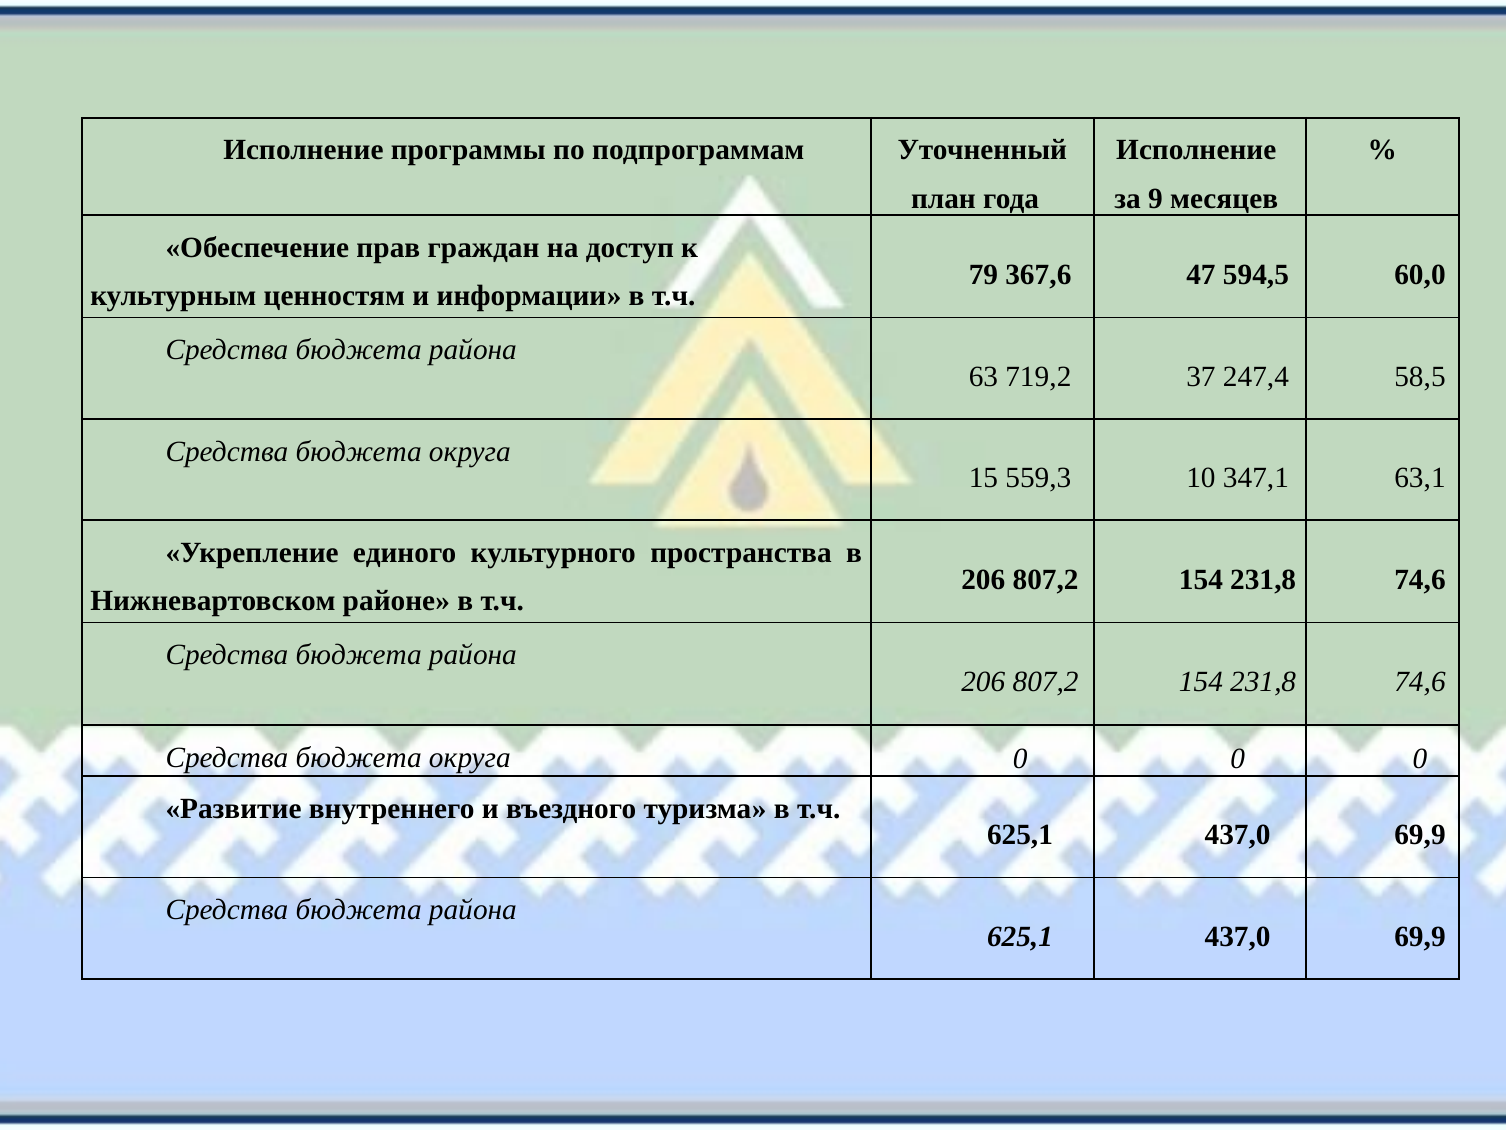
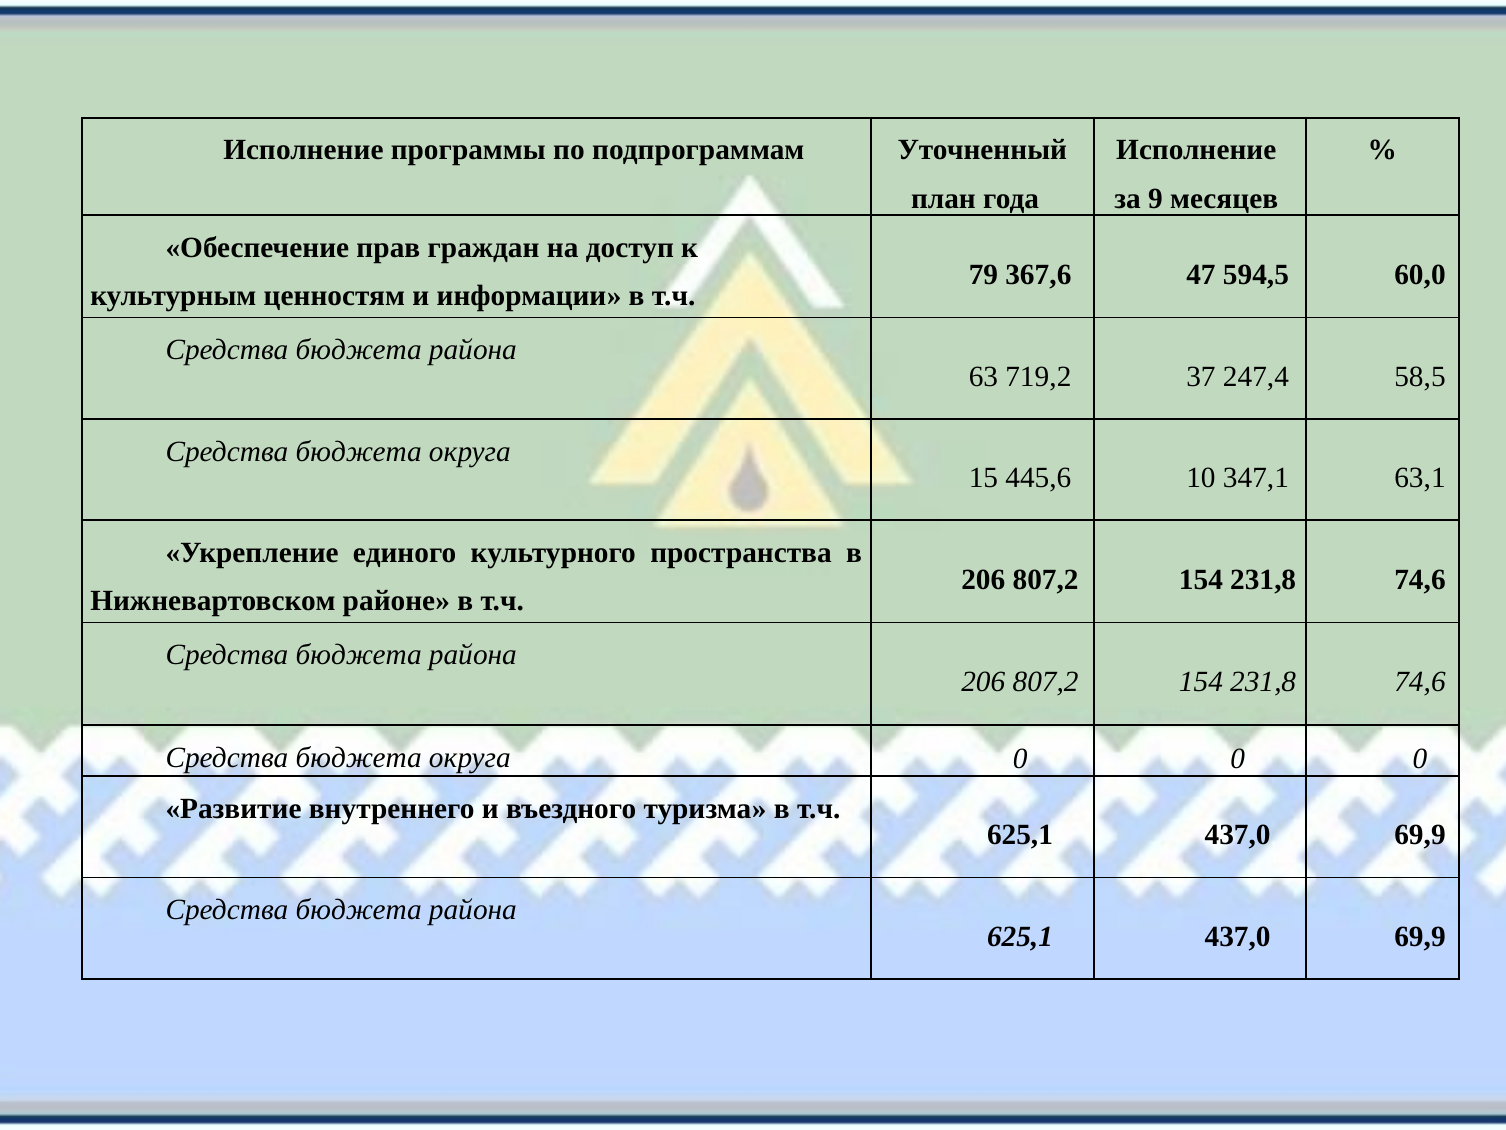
559,3: 559,3 -> 445,6
